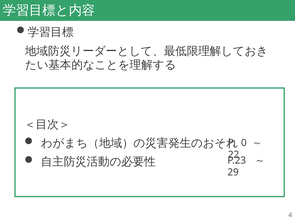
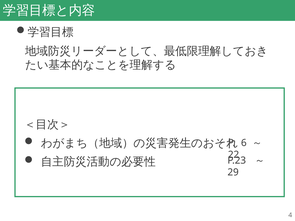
0: 0 -> 6
